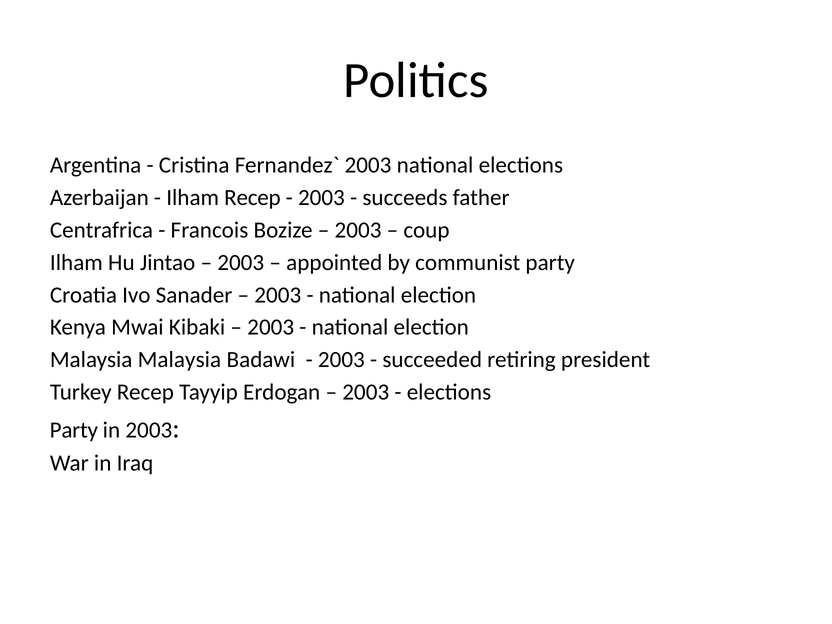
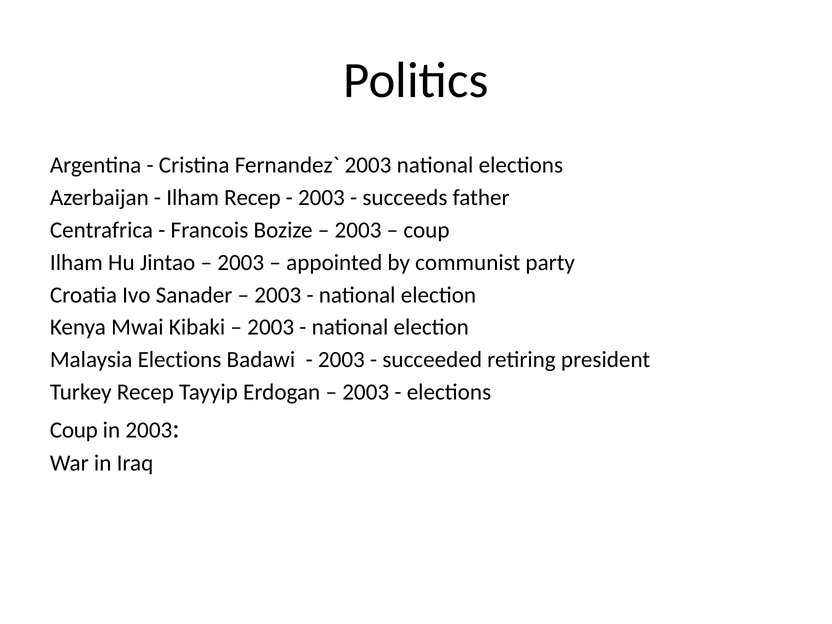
Malaysia Malaysia: Malaysia -> Elections
Party at (74, 430): Party -> Coup
